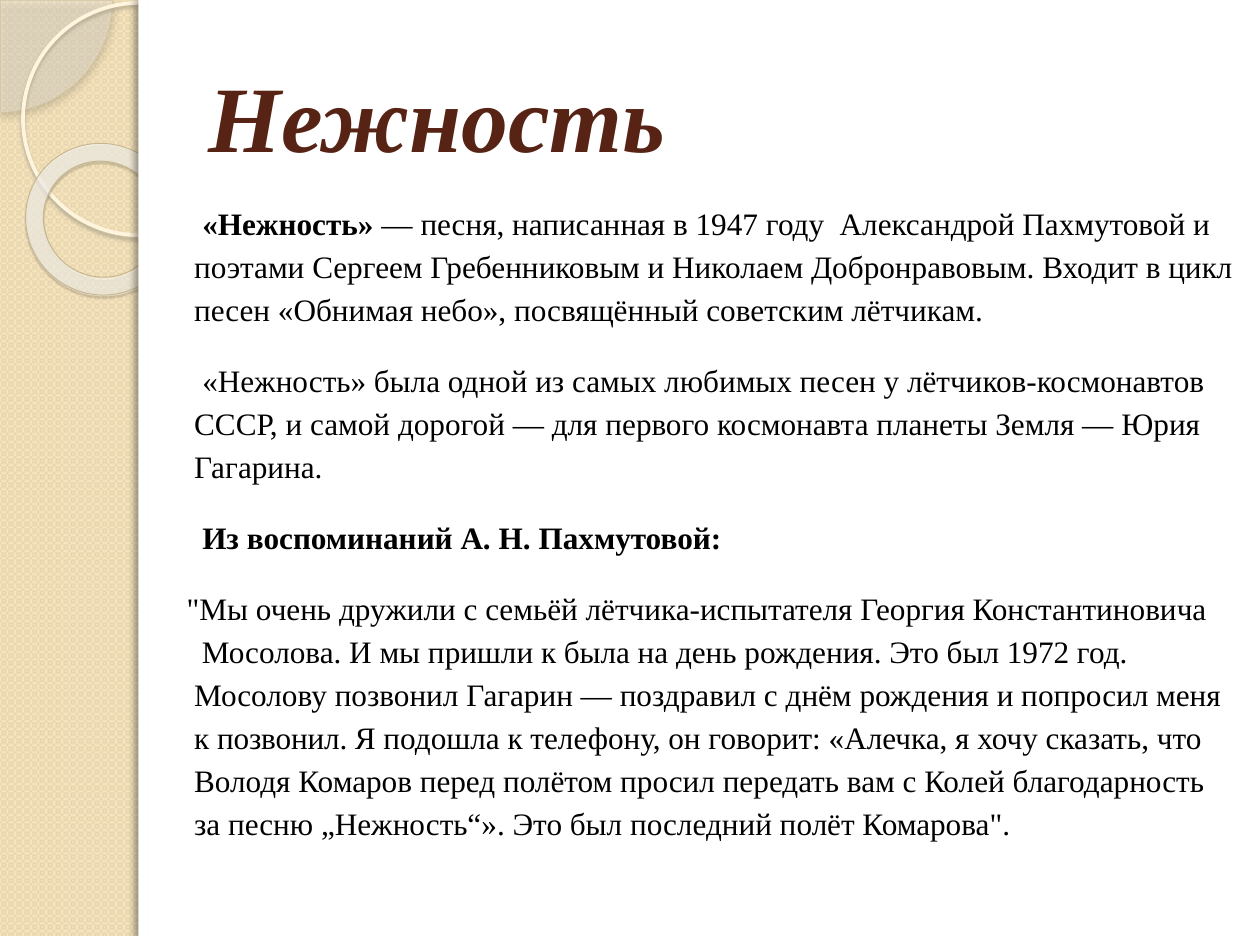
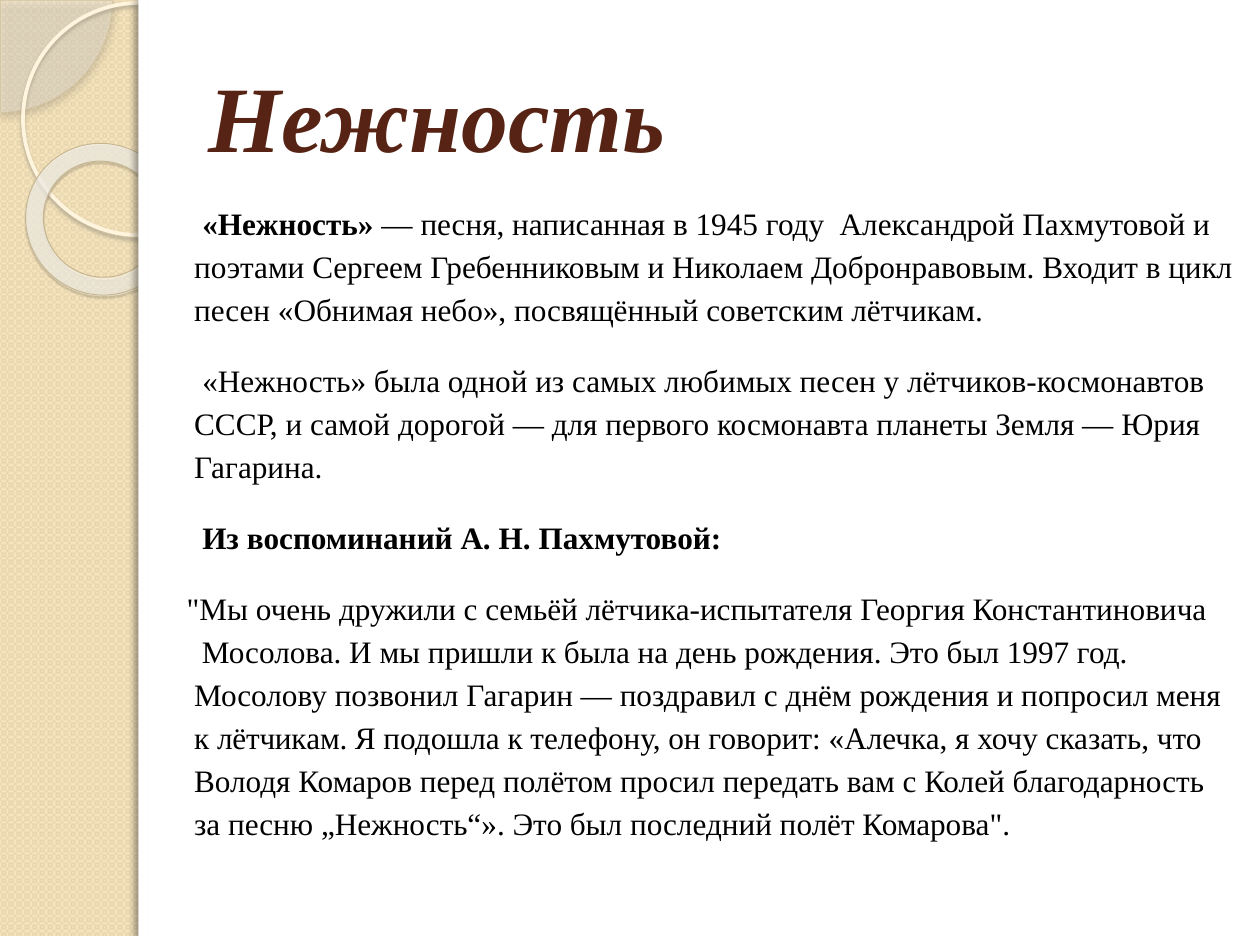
1947: 1947 -> 1945
1972: 1972 -> 1997
к позвонил: позвонил -> лётчикам
